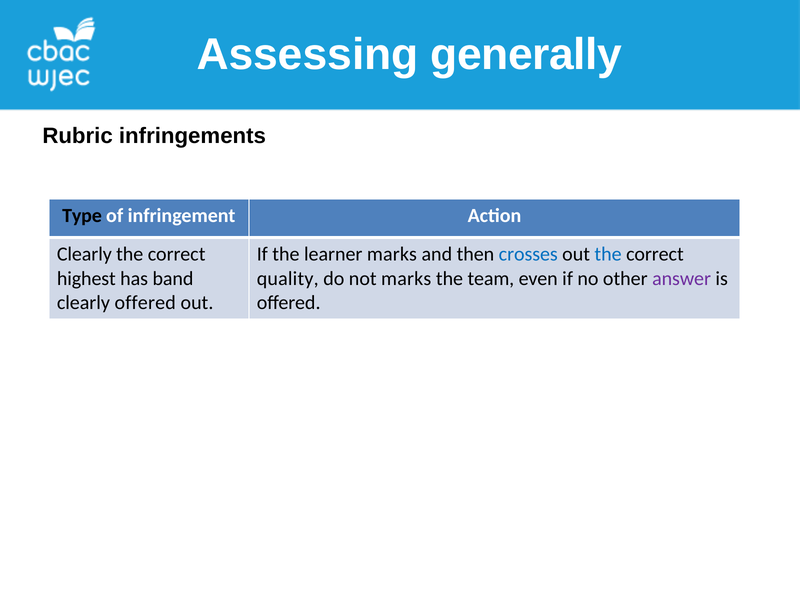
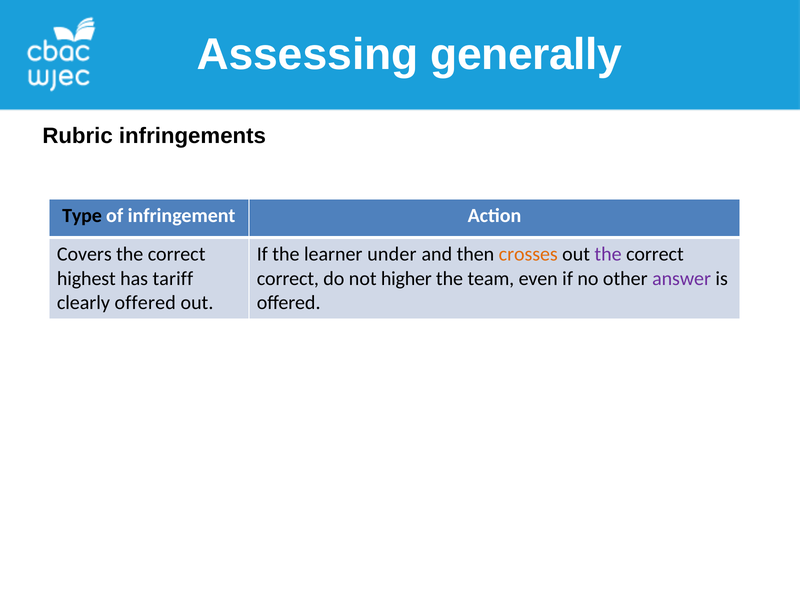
Clearly at (84, 254): Clearly -> Covers
learner marks: marks -> under
crosses colour: blue -> orange
the at (608, 254) colour: blue -> purple
band: band -> tariff
quality at (288, 278): quality -> correct
not marks: marks -> higher
